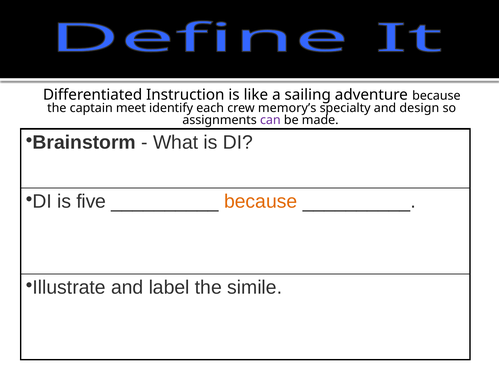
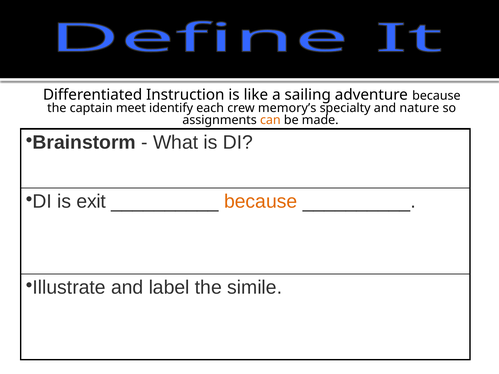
design: design -> nature
can colour: purple -> orange
five: five -> exit
